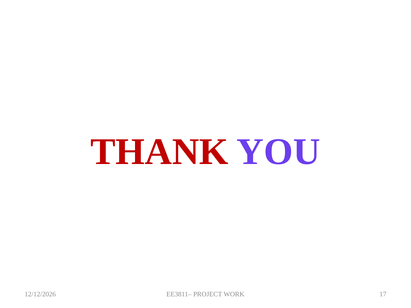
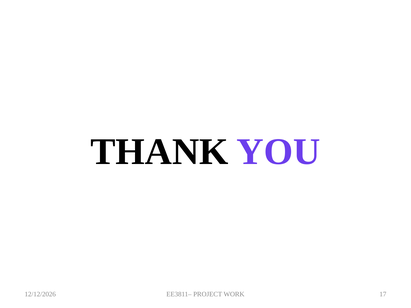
THANK colour: red -> black
